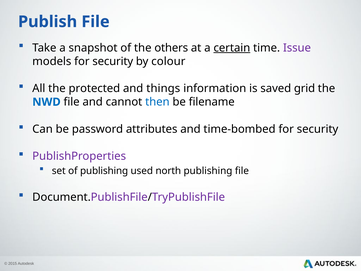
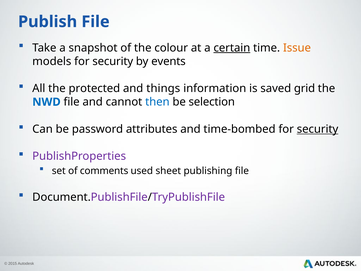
others: others -> colour
Issue colour: purple -> orange
colour: colour -> events
filename: filename -> selection
security at (318, 129) underline: none -> present
of publishing: publishing -> comments
north: north -> sheet
